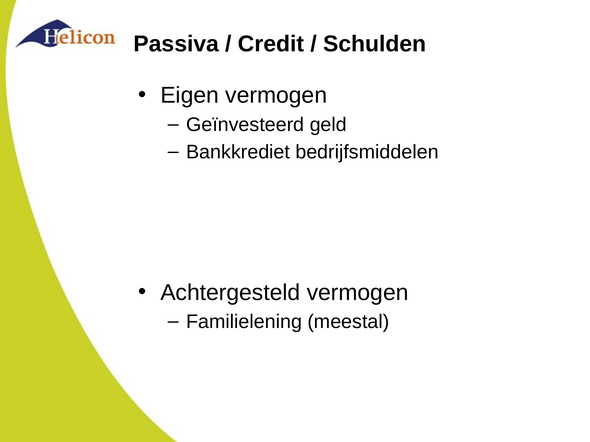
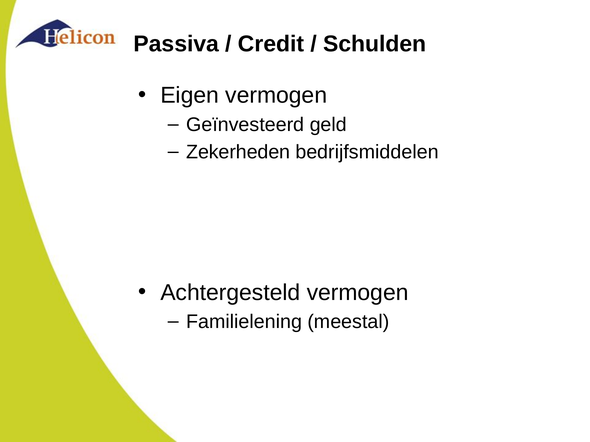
Bankkrediet: Bankkrediet -> Zekerheden
